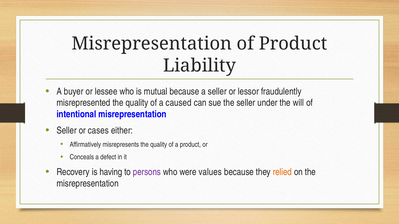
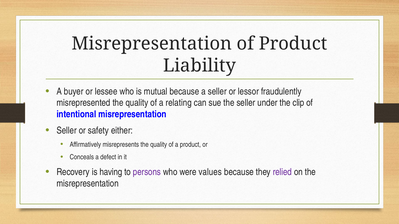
caused: caused -> relating
will: will -> clip
cases: cases -> safety
relied colour: orange -> purple
